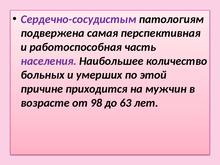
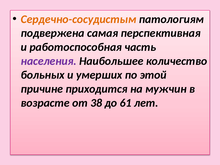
Сердечно-сосудистым colour: purple -> orange
98: 98 -> 38
63: 63 -> 61
